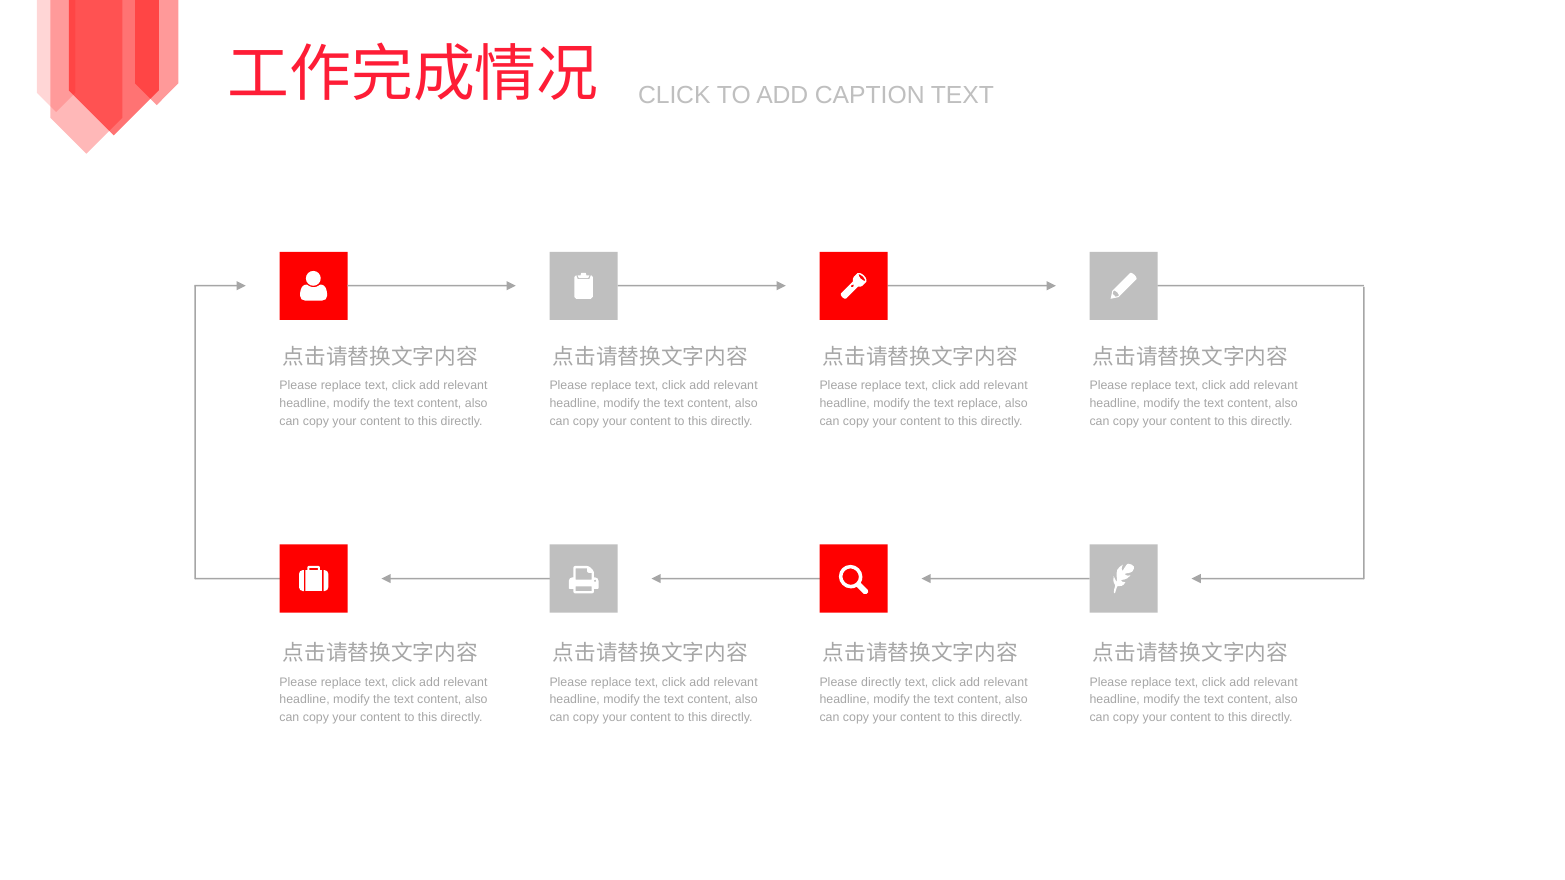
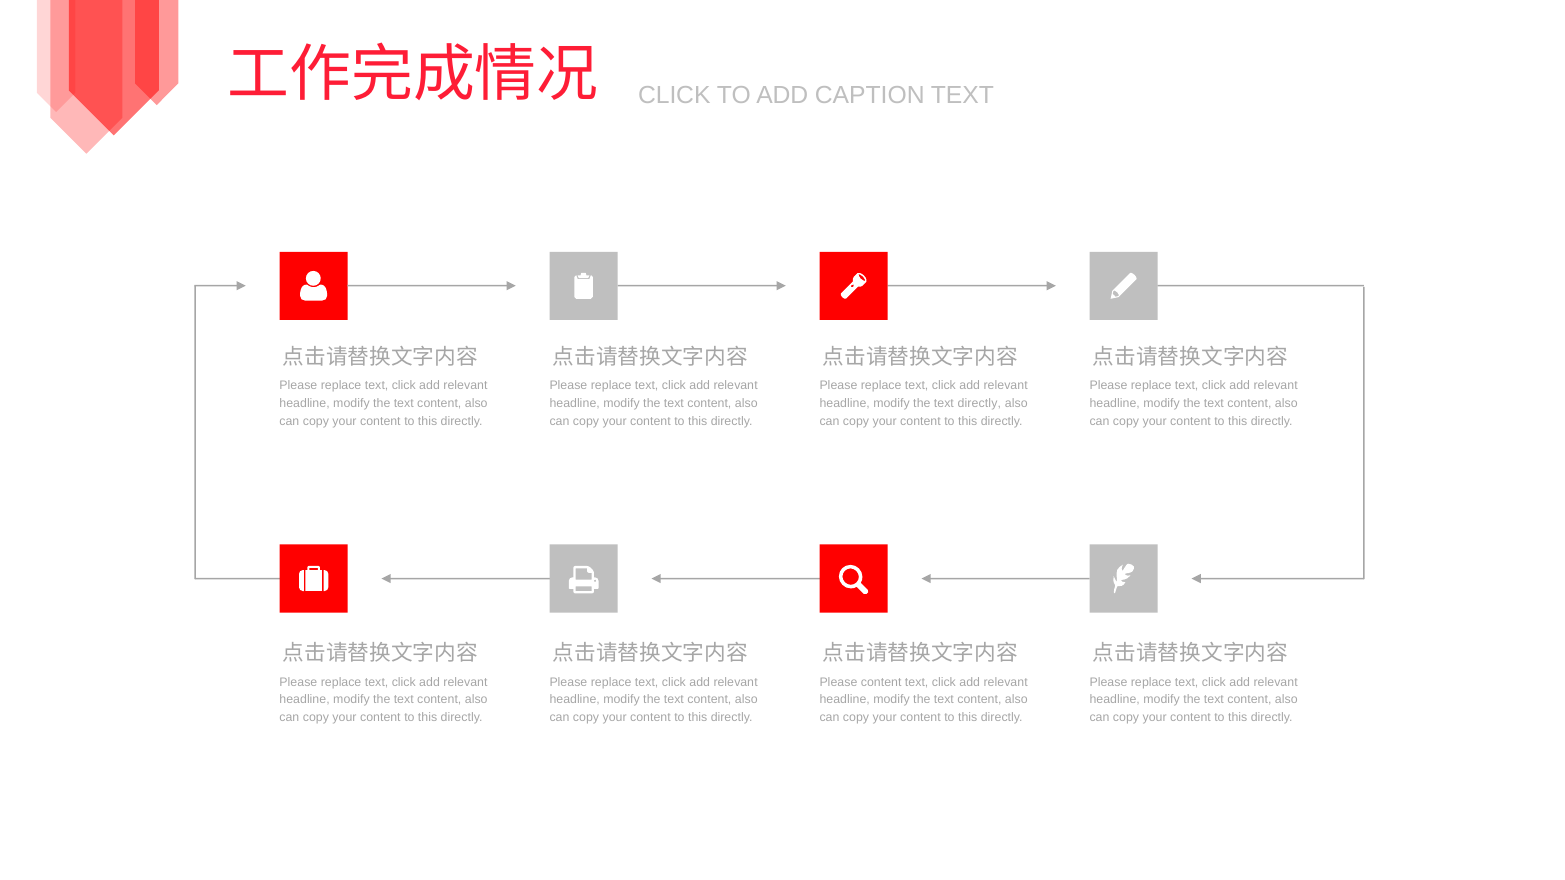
text replace: replace -> directly
Please directly: directly -> content
